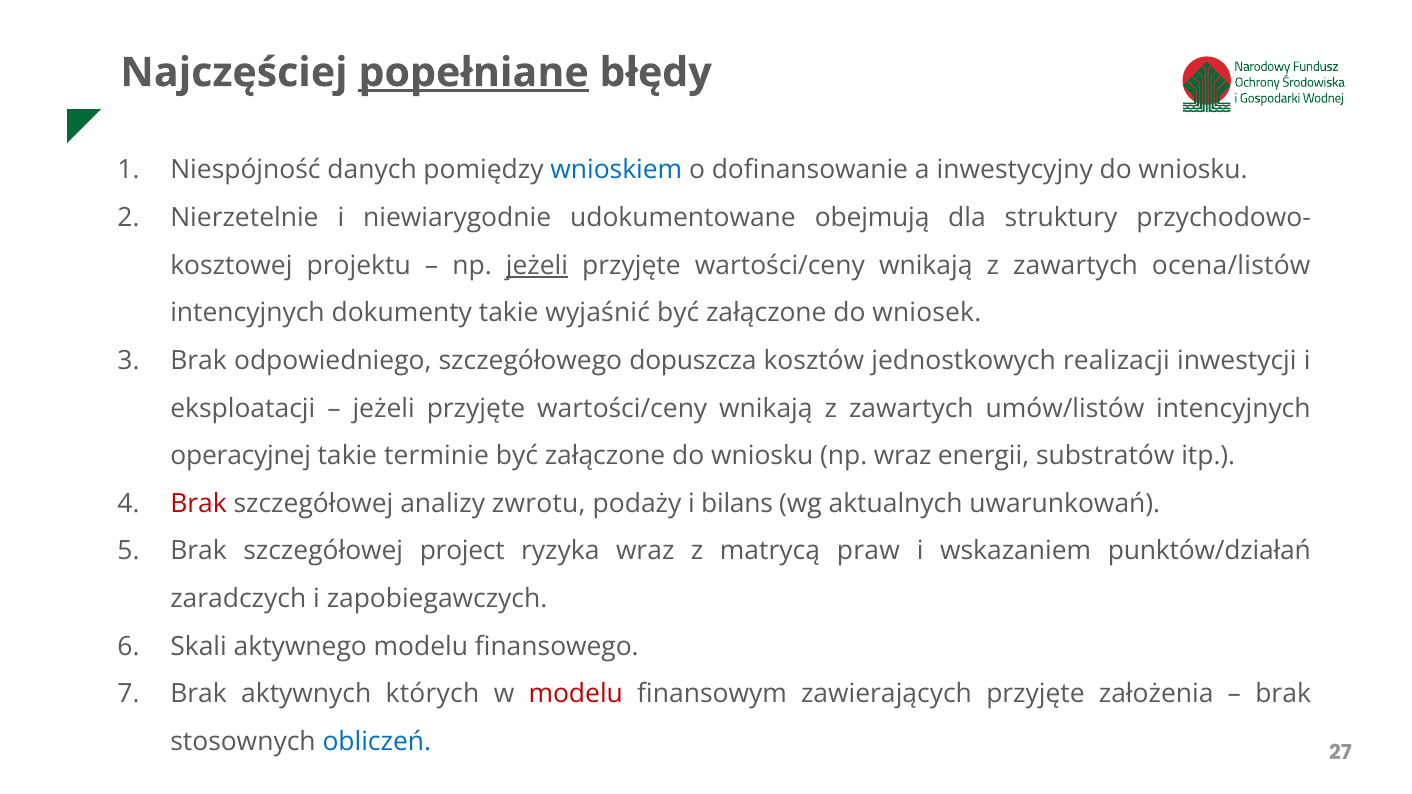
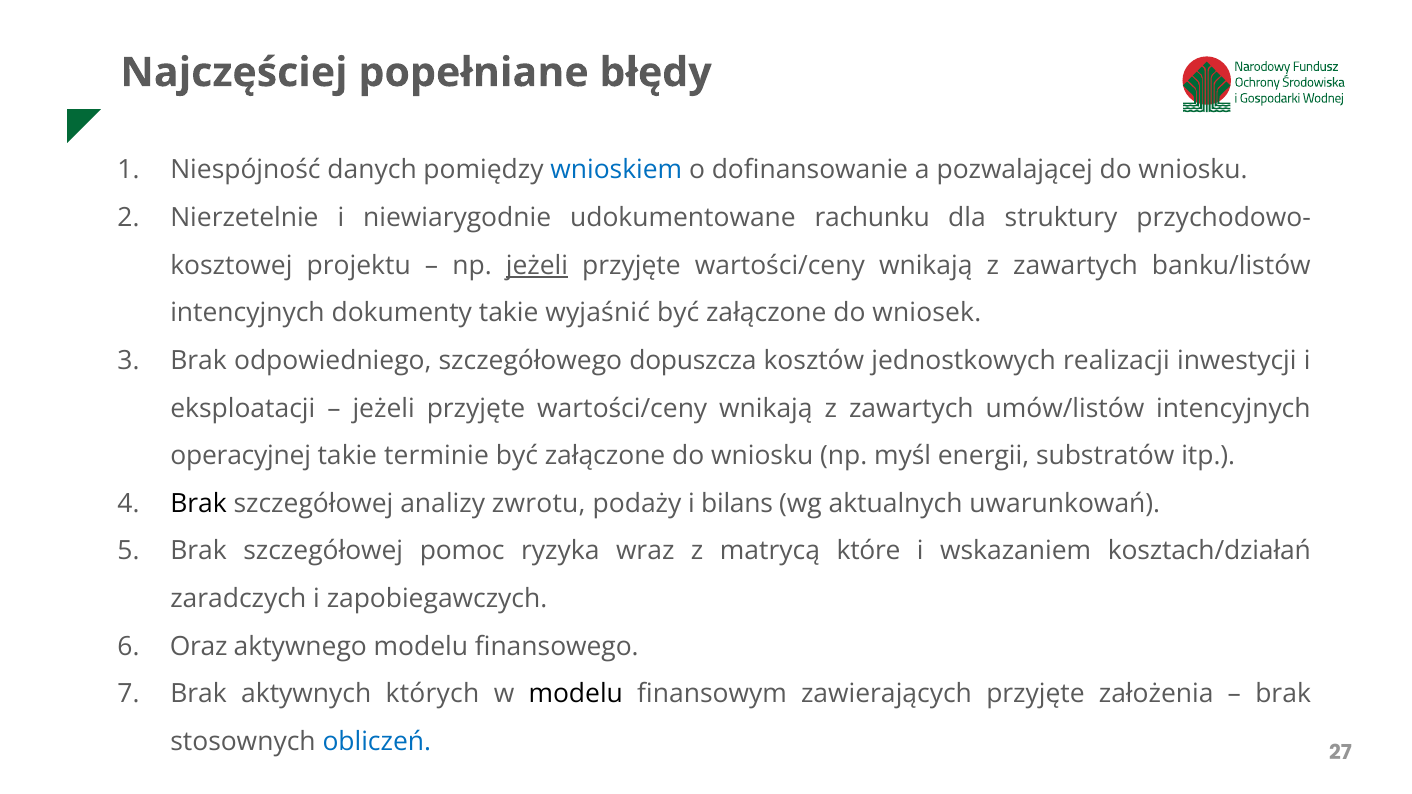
popełniane underline: present -> none
inwestycyjny: inwestycyjny -> pozwalającej
obejmują: obejmują -> rachunku
ocena/listów: ocena/listów -> banku/listów
np wraz: wraz -> myśl
Brak at (199, 504) colour: red -> black
project: project -> pomoc
praw: praw -> które
punktów/działań: punktów/działań -> kosztach/działań
Skali: Skali -> Oraz
modelu at (576, 694) colour: red -> black
